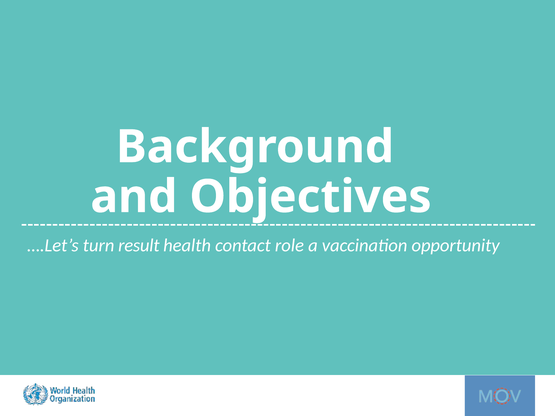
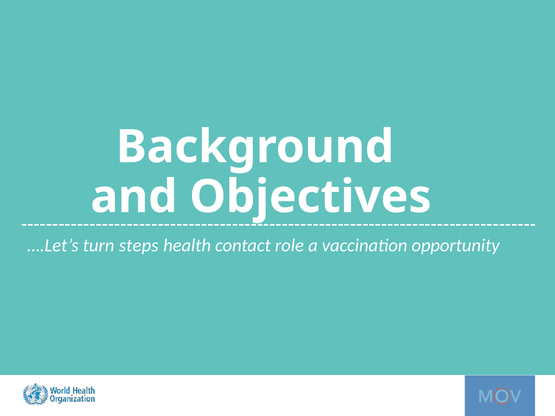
result: result -> steps
